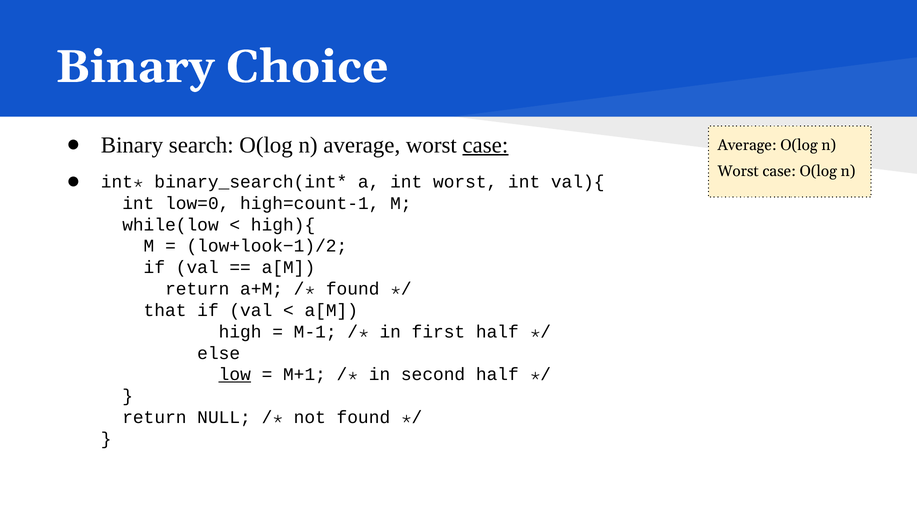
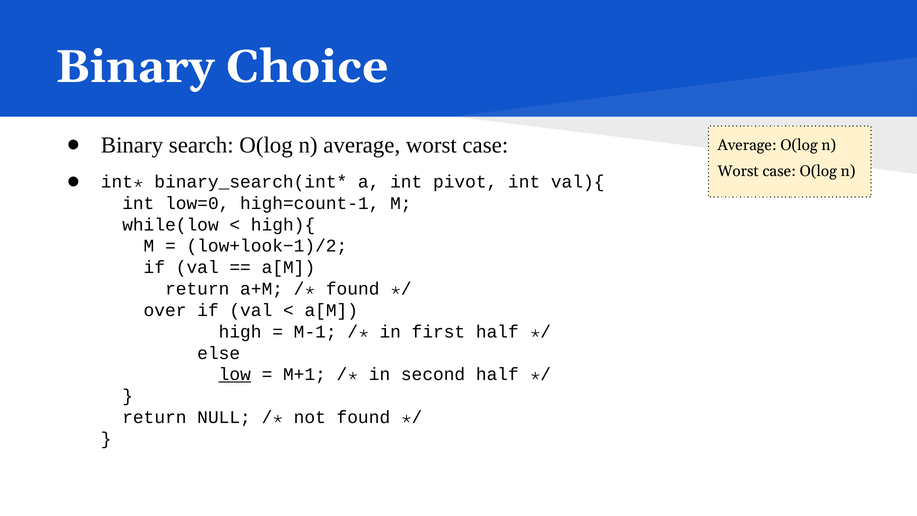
case at (485, 145) underline: present -> none
int worst: worst -> pivot
that: that -> over
